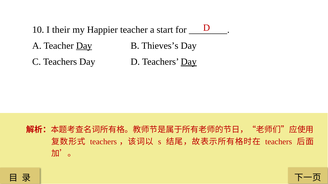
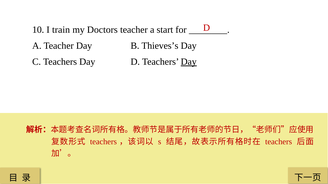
their: their -> train
Happier: Happier -> Doctors
Day at (84, 46) underline: present -> none
